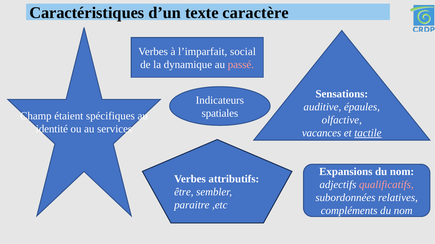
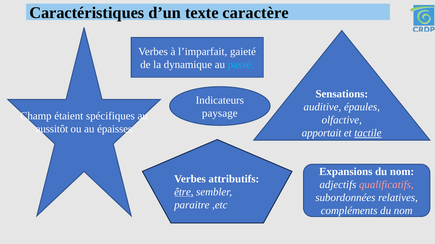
social: social -> gaieté
passé colour: pink -> light blue
spatiales: spatiales -> paysage
identité: identité -> aussitôt
services: services -> épaisses
vacances: vacances -> apportait
être underline: none -> present
